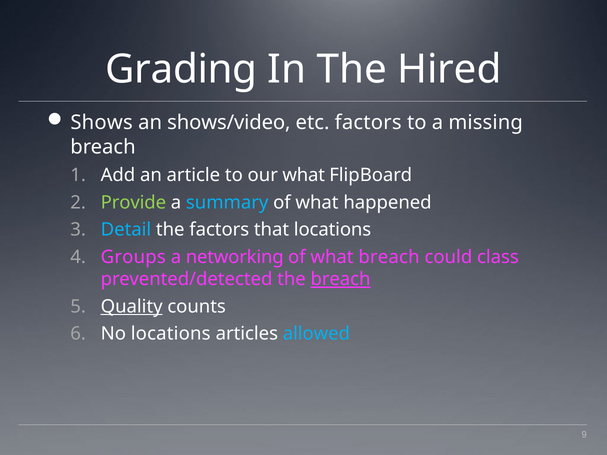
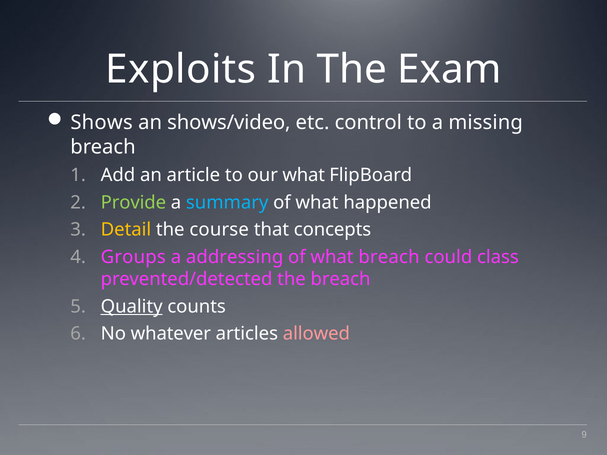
Grading: Grading -> Exploits
Hired: Hired -> Exam
etc factors: factors -> control
Detail colour: light blue -> yellow
the factors: factors -> course
that locations: locations -> concepts
networking: networking -> addressing
breach at (341, 279) underline: present -> none
No locations: locations -> whatever
allowed colour: light blue -> pink
